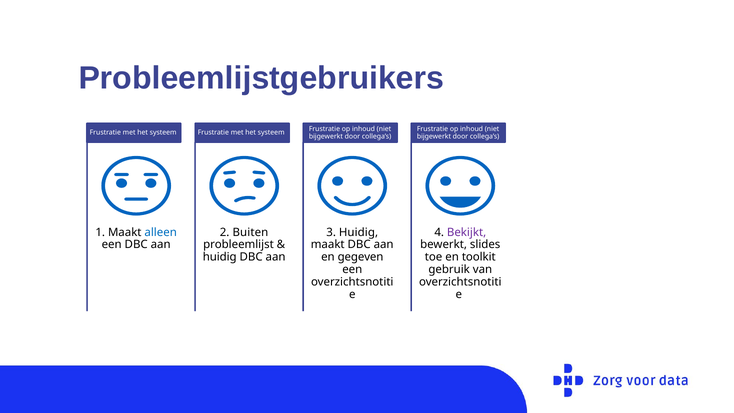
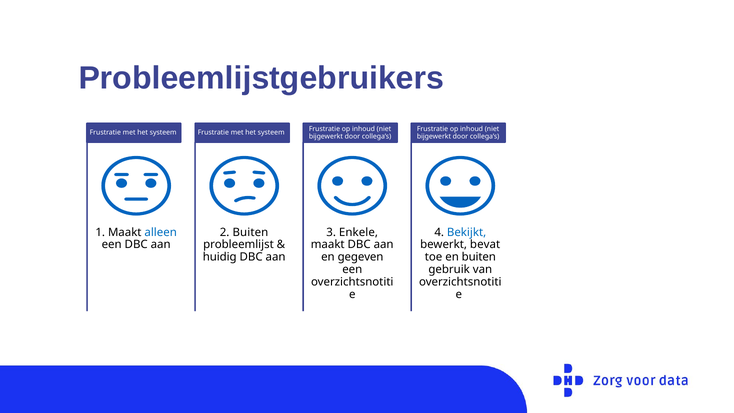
3 Huidig: Huidig -> Enkele
Bekijkt colour: purple -> blue
slides: slides -> bevat
en toolkit: toolkit -> buiten
